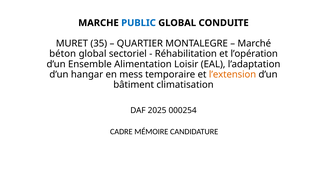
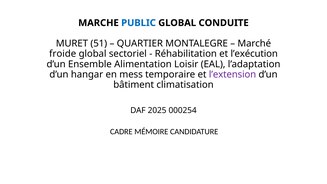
35: 35 -> 51
béton: béton -> froide
l’opération: l’opération -> l’exécution
l’extension colour: orange -> purple
